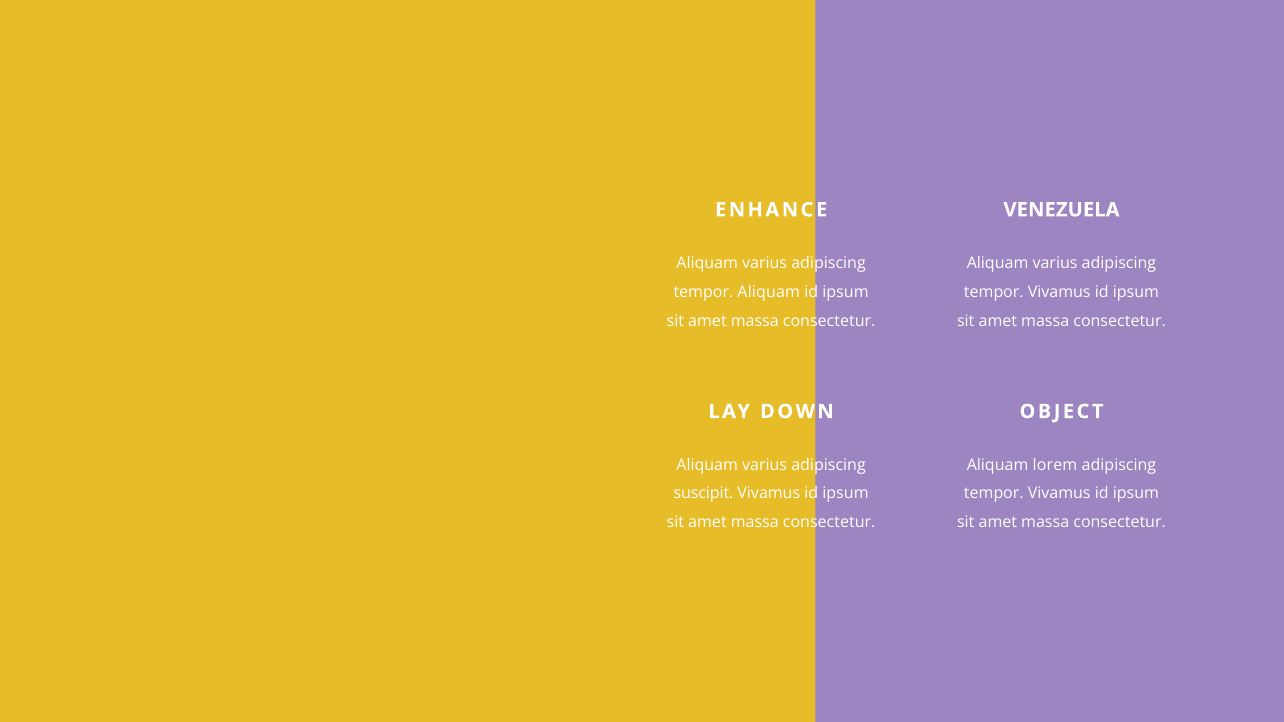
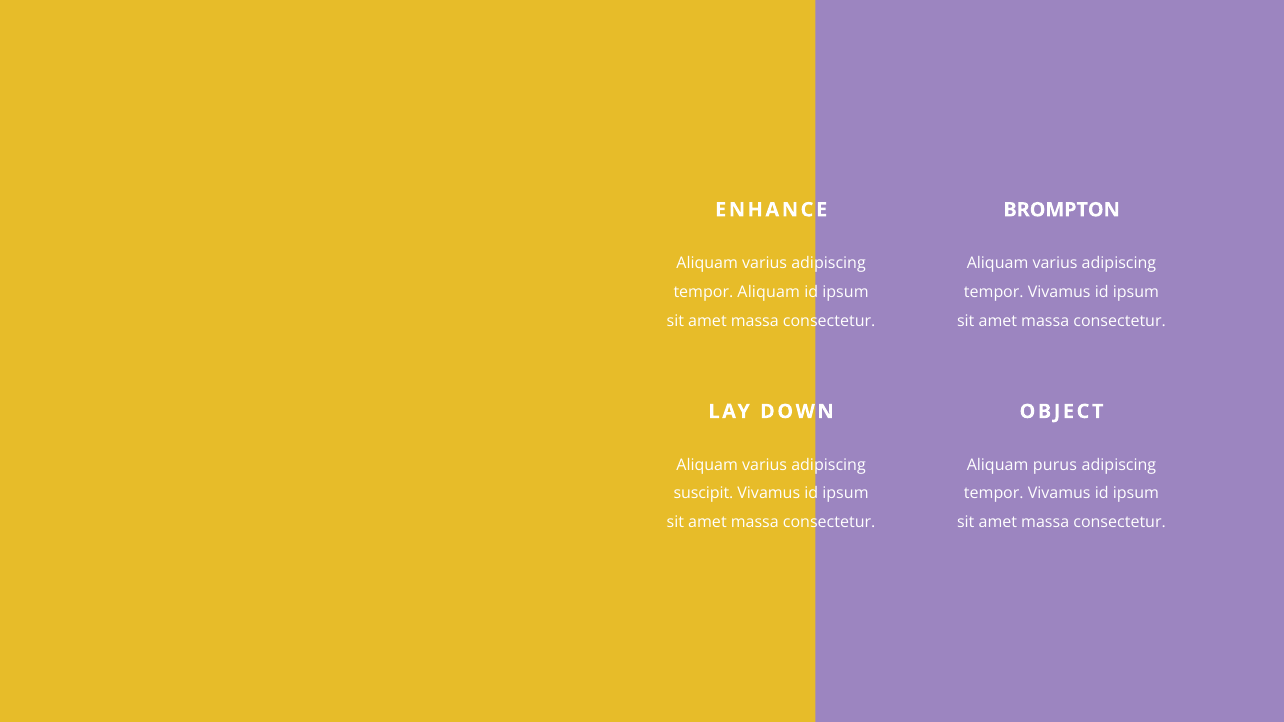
VENEZUELA: VENEZUELA -> BROMPTON
lorem: lorem -> purus
